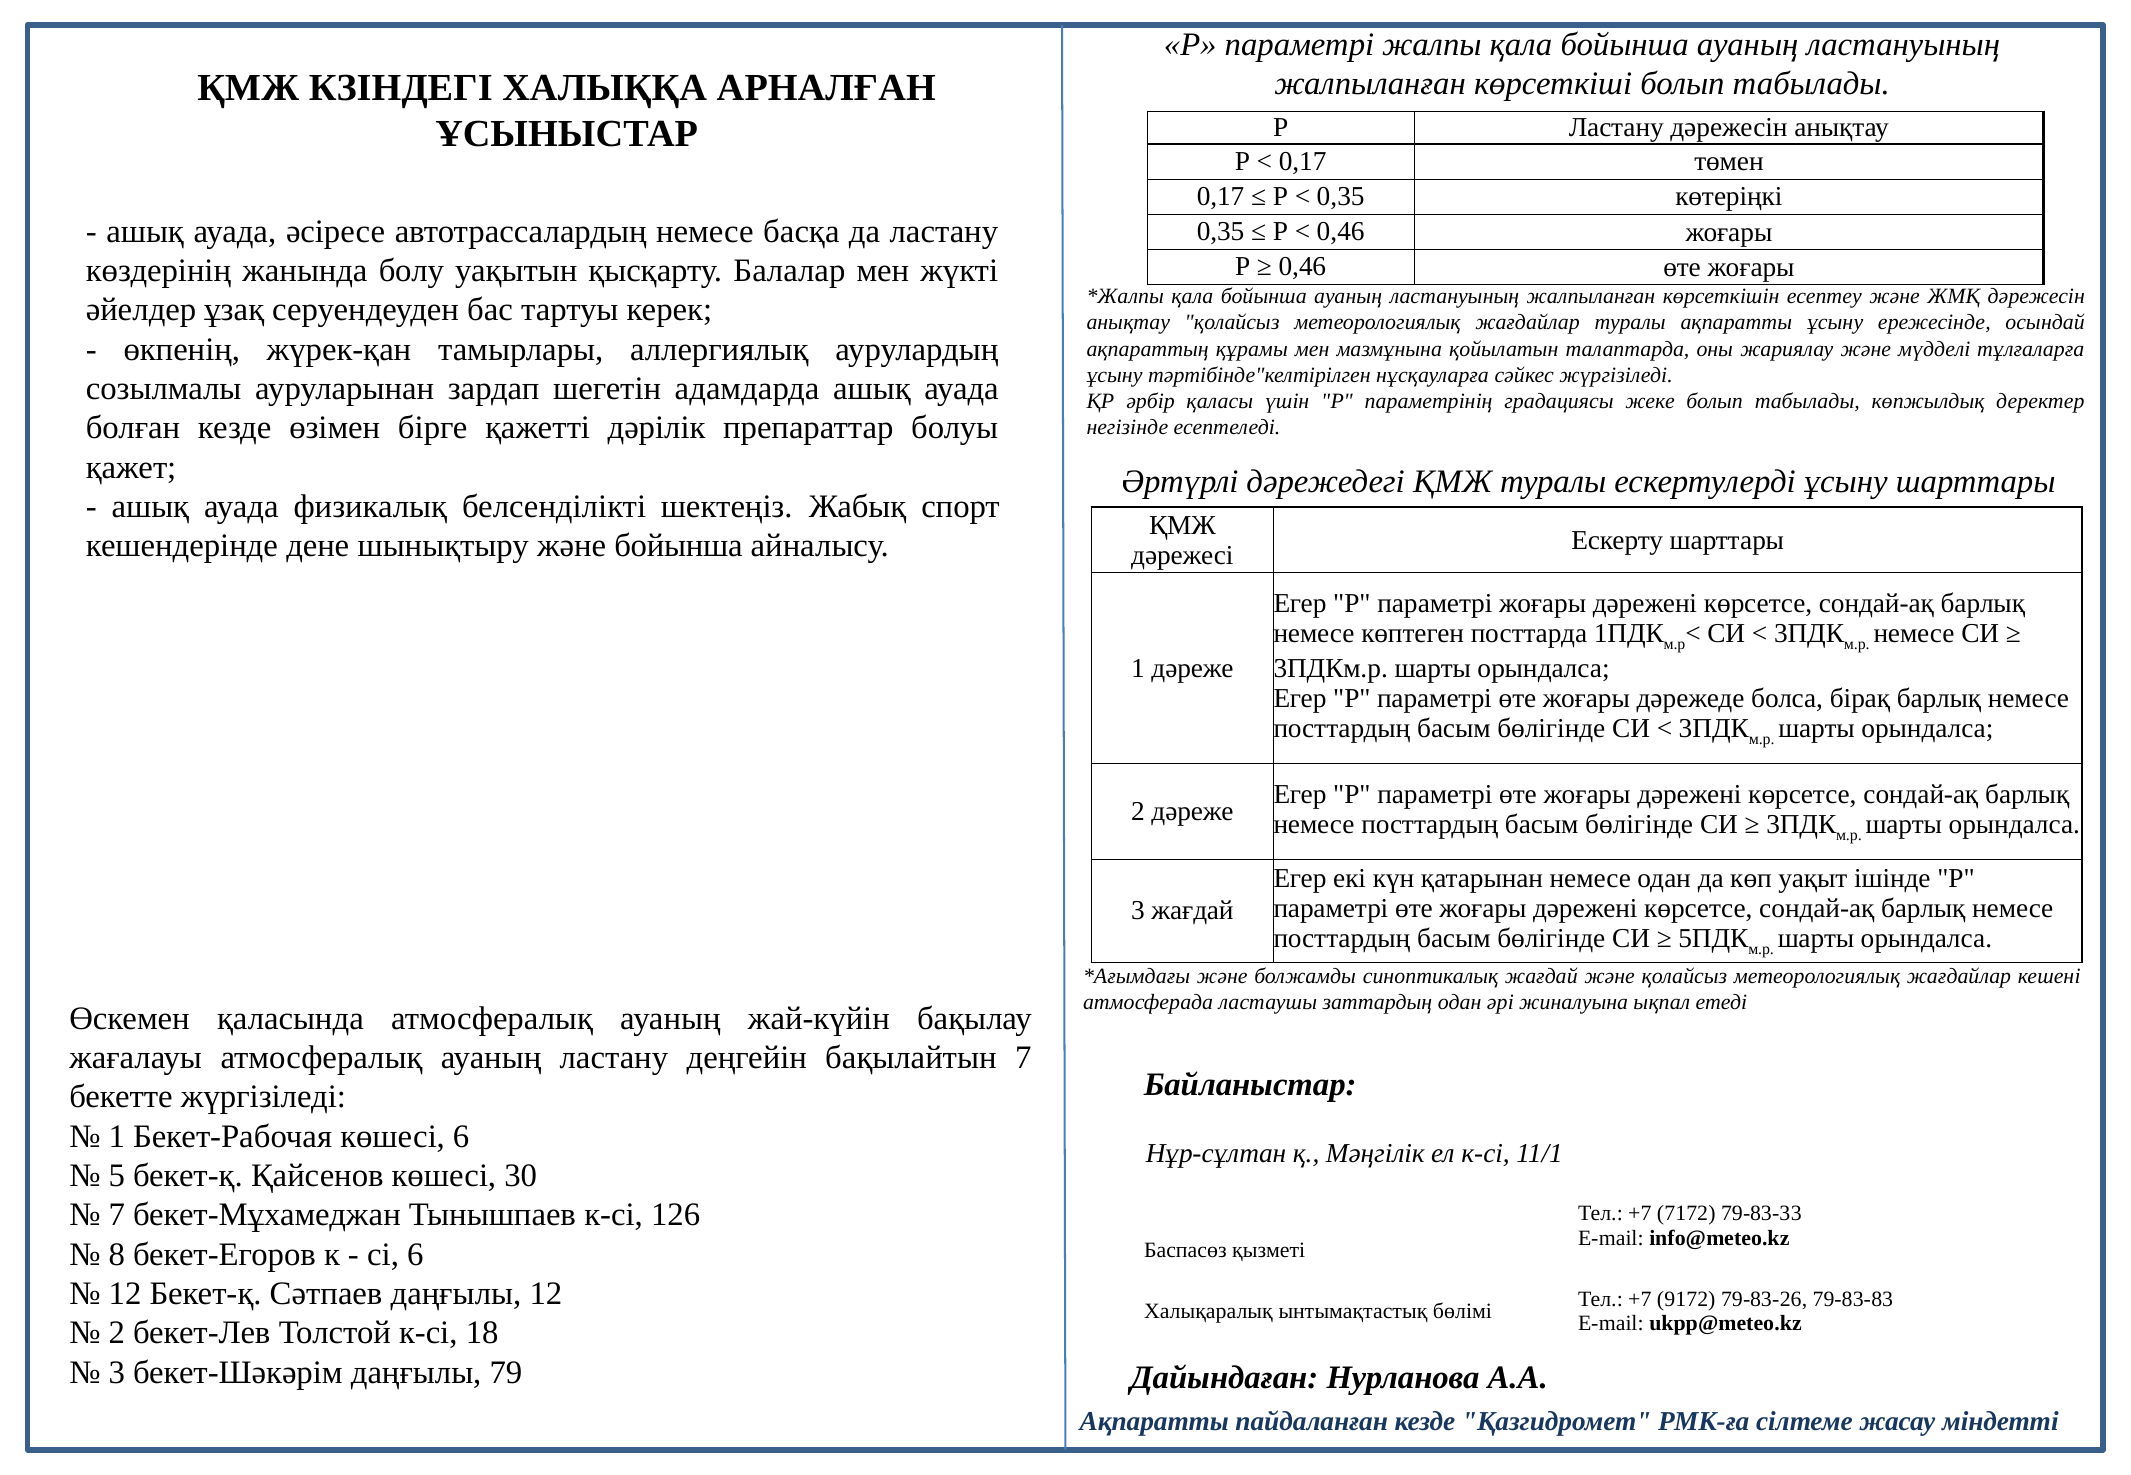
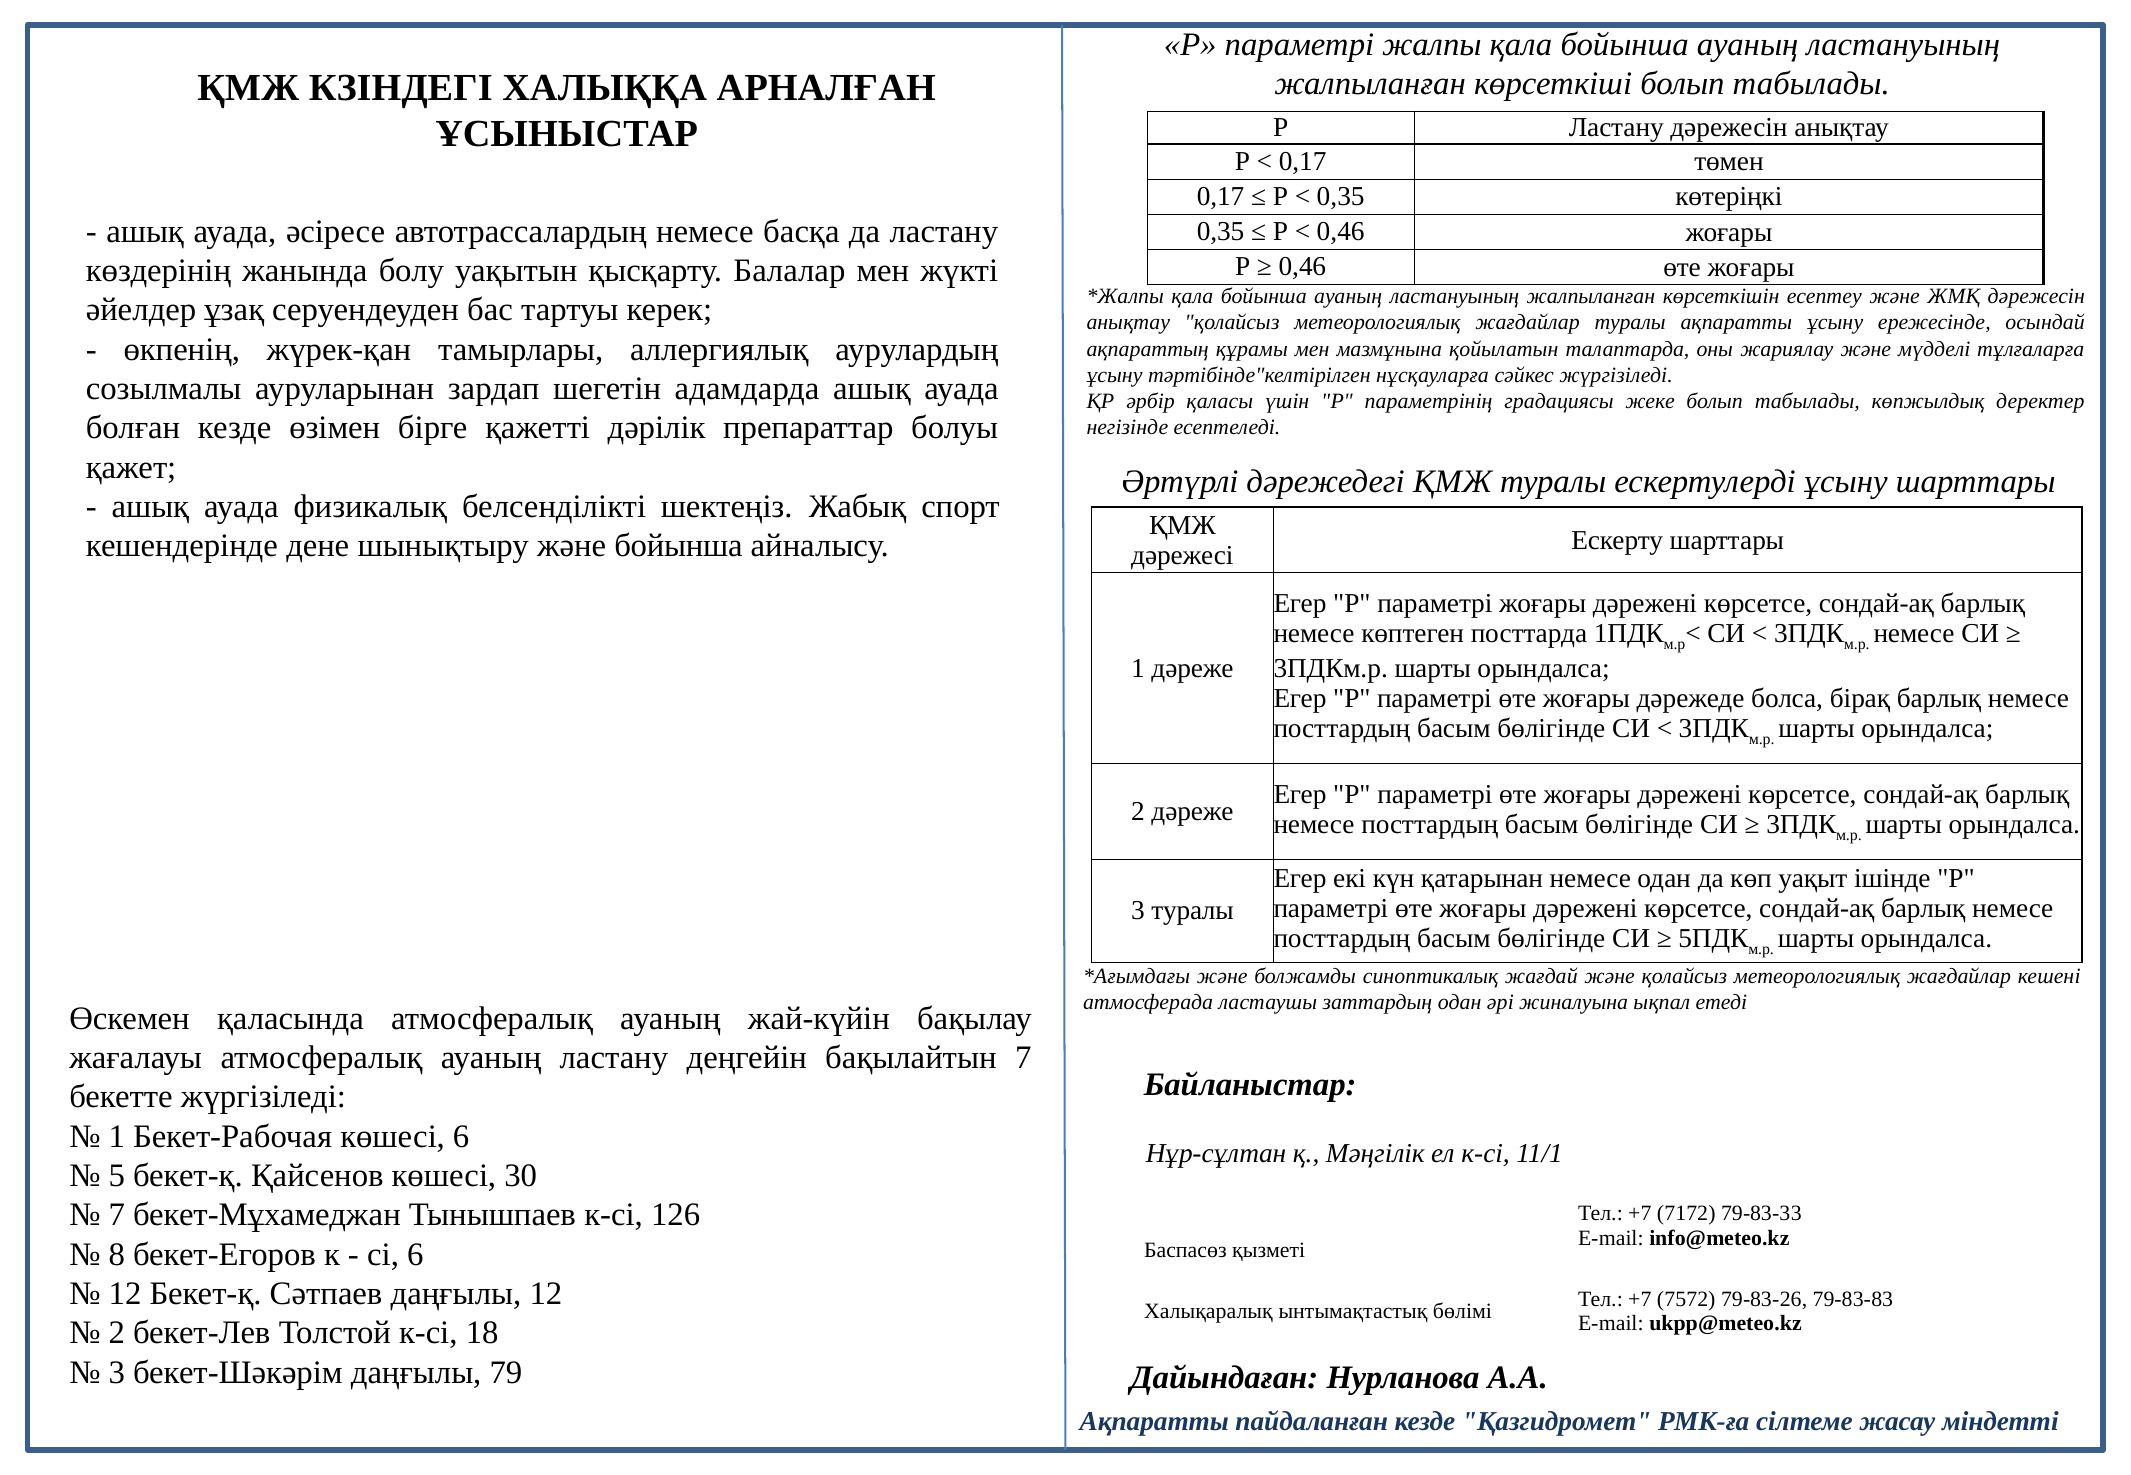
3 жағдай: жағдай -> туралы
9172: 9172 -> 7572
